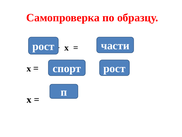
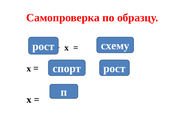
части: части -> схему
